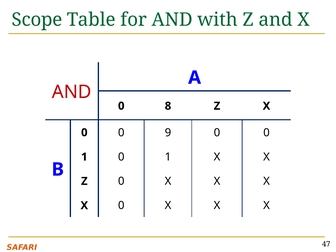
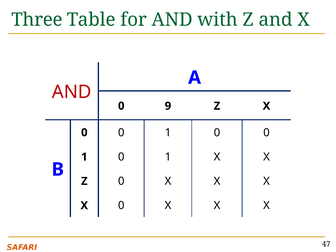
Scope: Scope -> Three
8: 8 -> 9
9 at (168, 133): 9 -> 1
